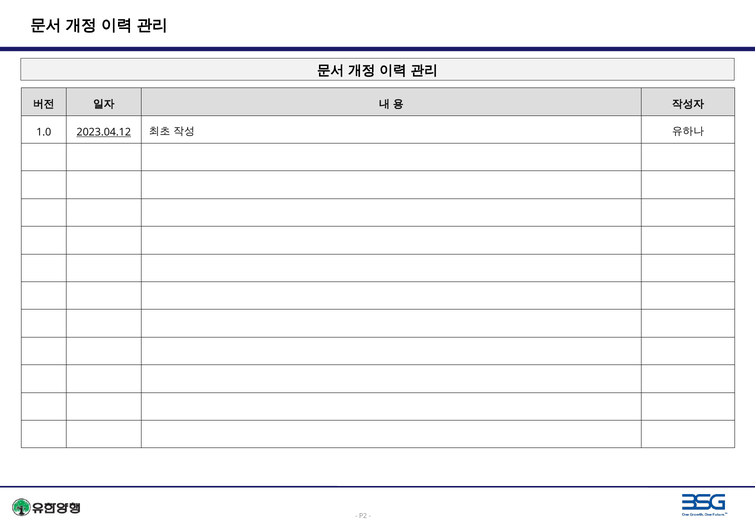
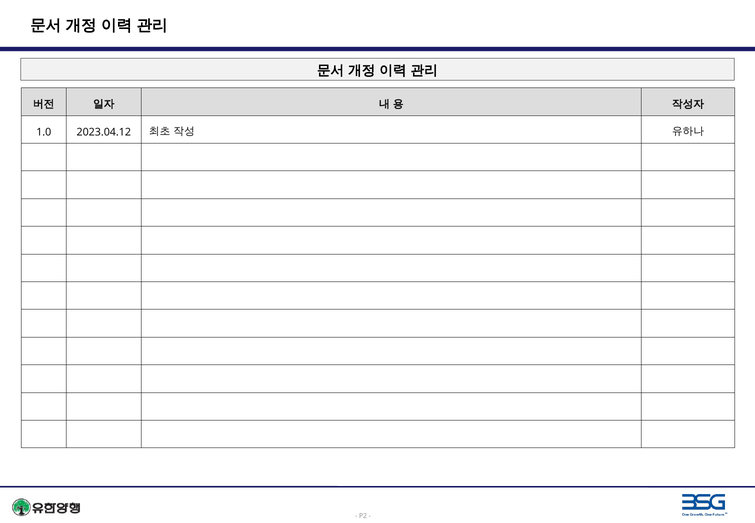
2023.04.12 underline: present -> none
